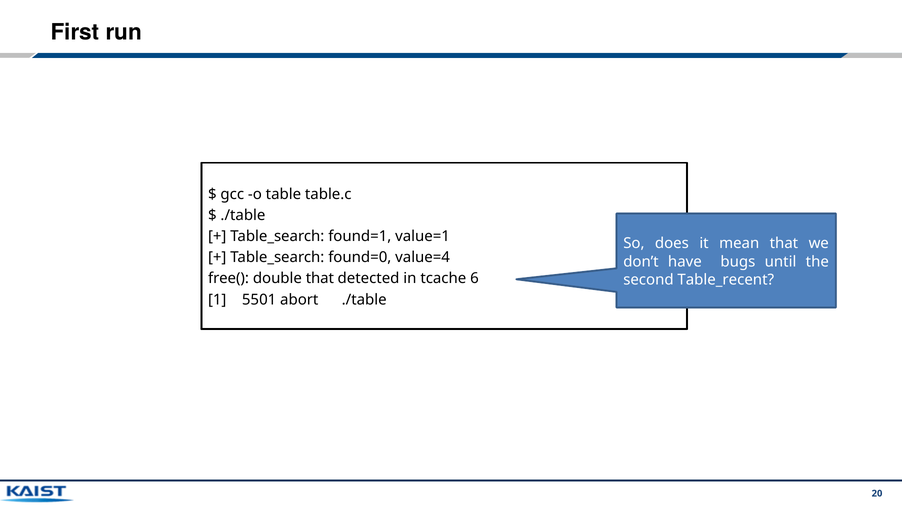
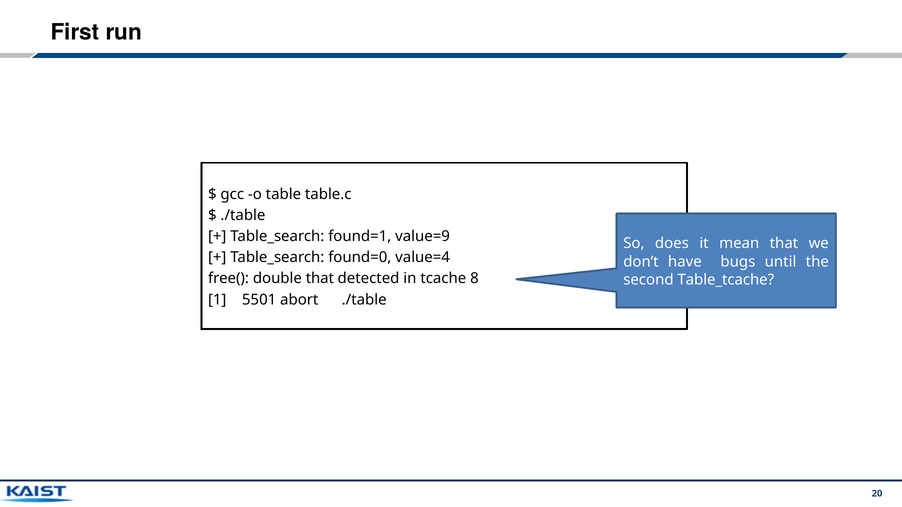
value=1: value=1 -> value=9
6: 6 -> 8
Table_recent: Table_recent -> Table_tcache
